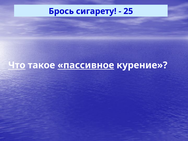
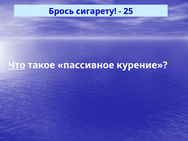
пассивное underline: present -> none
